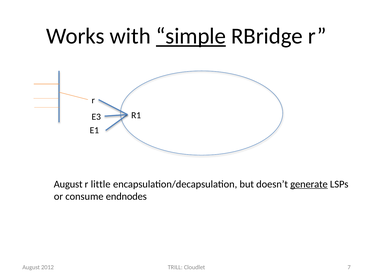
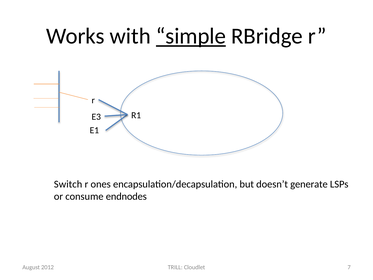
August at (68, 184): August -> Switch
little: little -> ones
generate underline: present -> none
